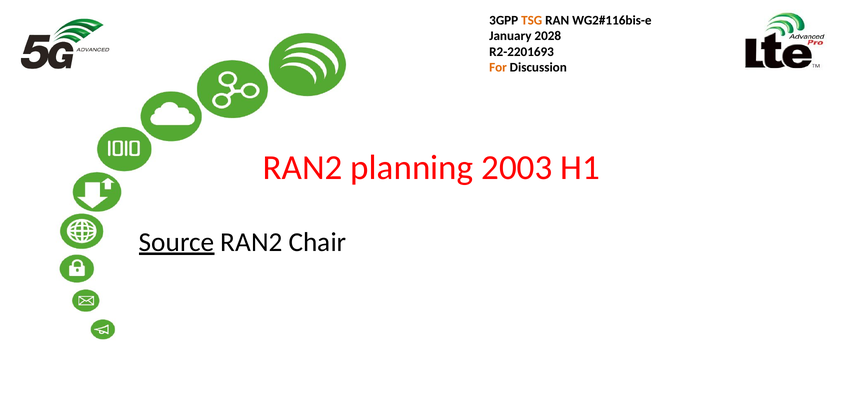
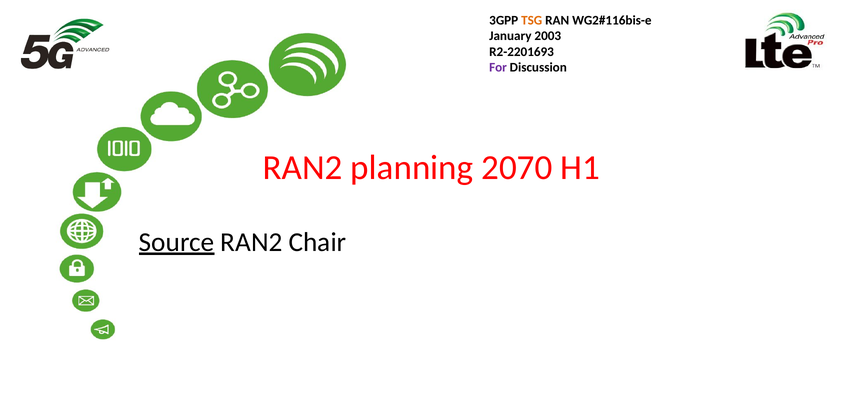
2028: 2028 -> 2003
For colour: orange -> purple
2003: 2003 -> 2070
